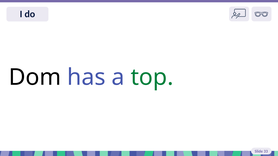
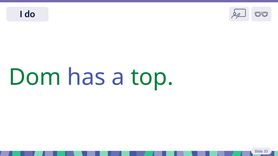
Dom colour: black -> green
